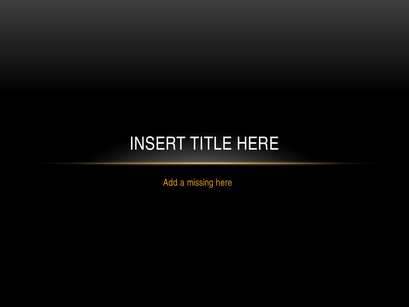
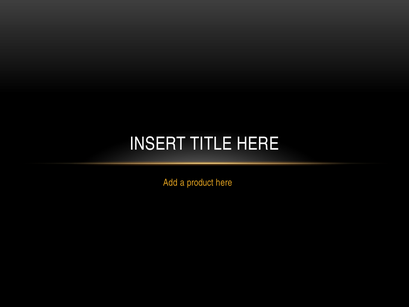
missing: missing -> product
